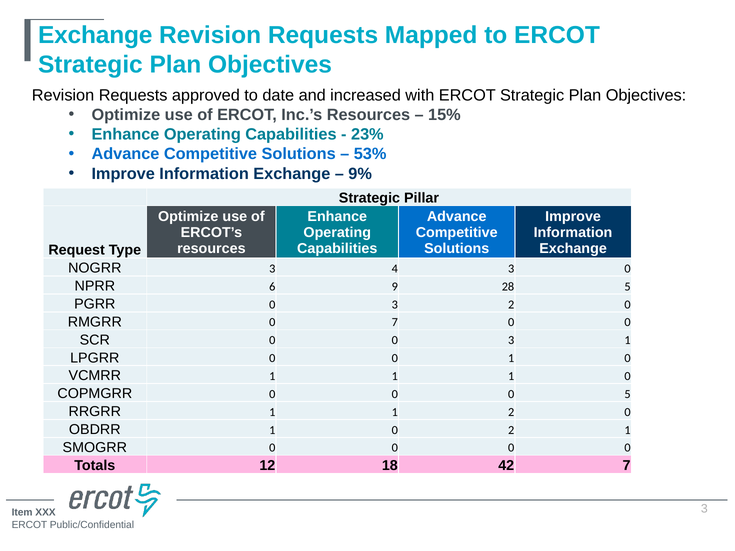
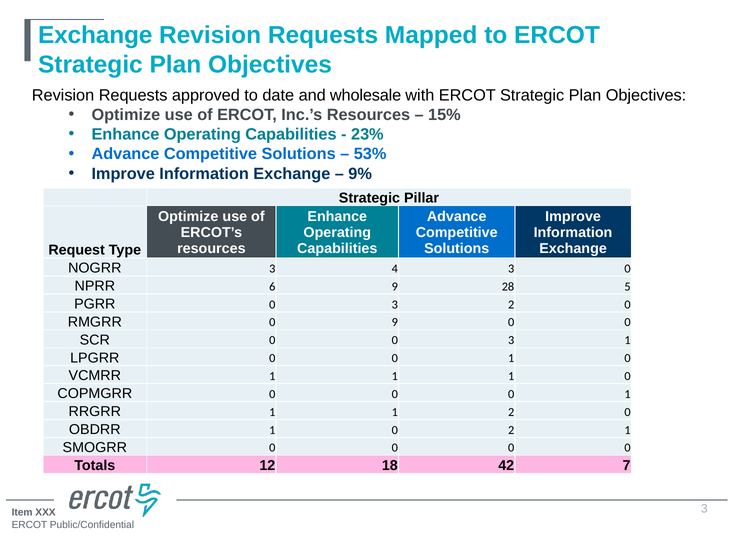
increased: increased -> wholesale
0 7: 7 -> 9
0 0 0 5: 5 -> 1
